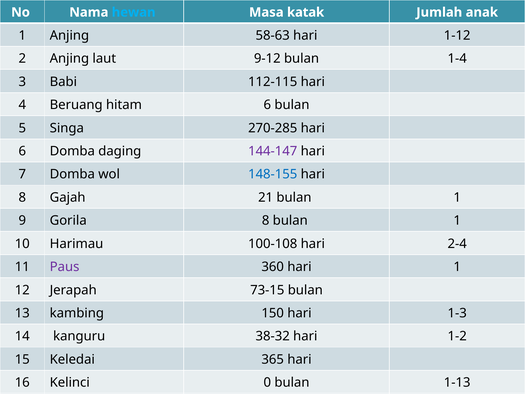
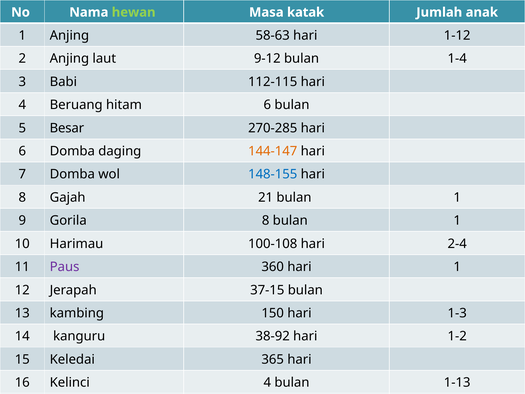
hewan colour: light blue -> light green
Singa: Singa -> Besar
144-147 colour: purple -> orange
73-15: 73-15 -> 37-15
38-32: 38-32 -> 38-92
Kelinci 0: 0 -> 4
